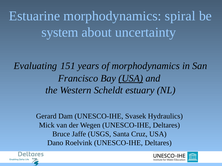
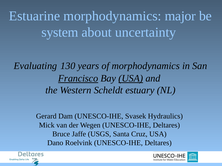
spiral: spiral -> major
151: 151 -> 130
Francisco underline: none -> present
